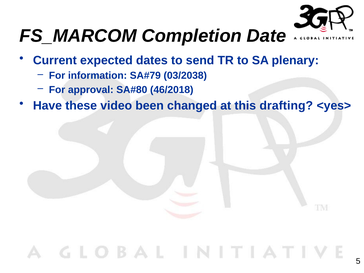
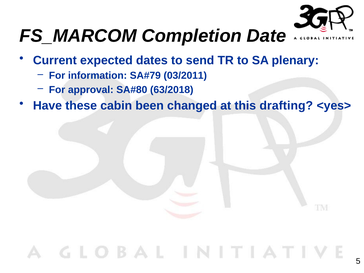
03/2038: 03/2038 -> 03/2011
46/2018: 46/2018 -> 63/2018
video: video -> cabin
